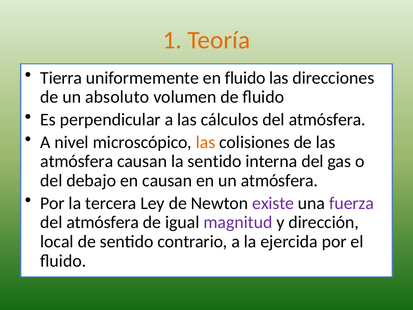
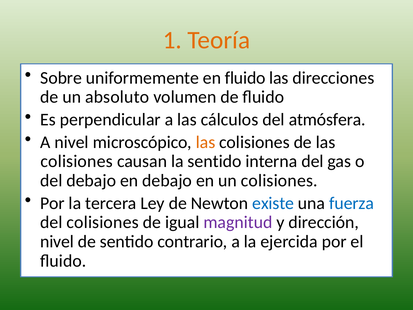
Tierra: Tierra -> Sobre
atmósfera at (77, 161): atmósfera -> colisiones
en causan: causan -> debajo
un atmósfera: atmósfera -> colisiones
existe colour: purple -> blue
fuerza colour: purple -> blue
atmósfera at (103, 222): atmósfera -> colisiones
local at (57, 241): local -> nivel
